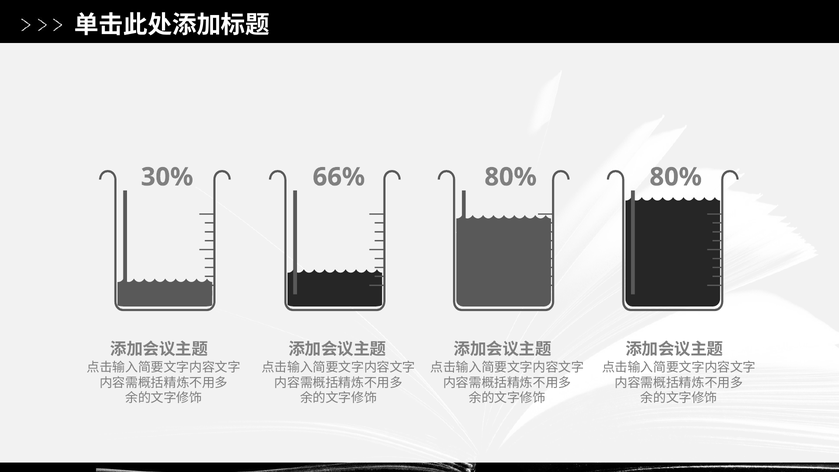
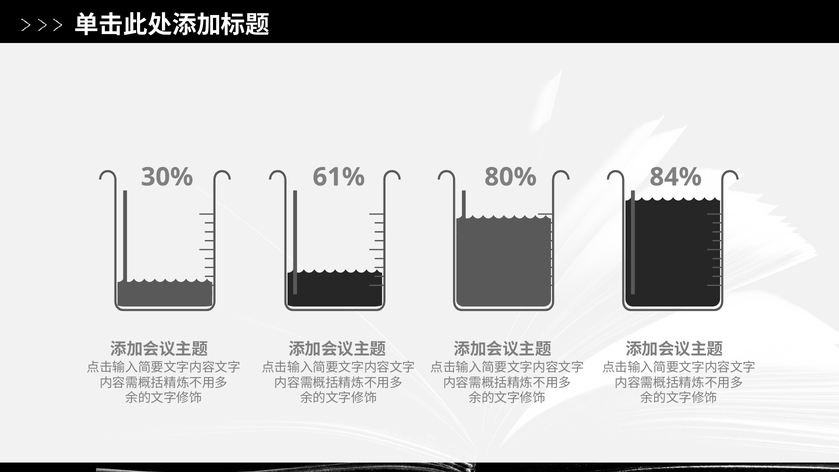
66%: 66% -> 61%
80% 80%: 80% -> 84%
